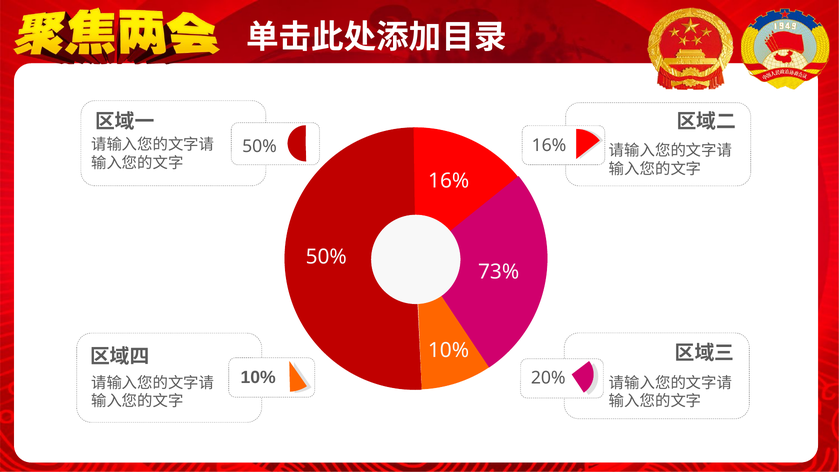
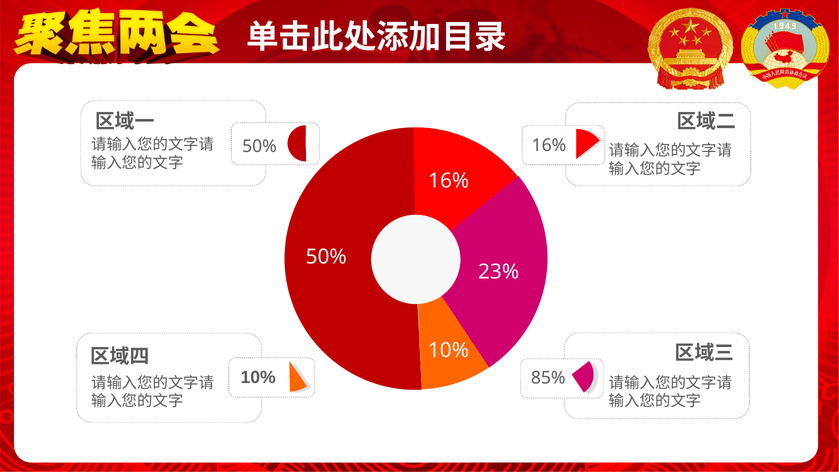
73%: 73% -> 23%
20%: 20% -> 85%
